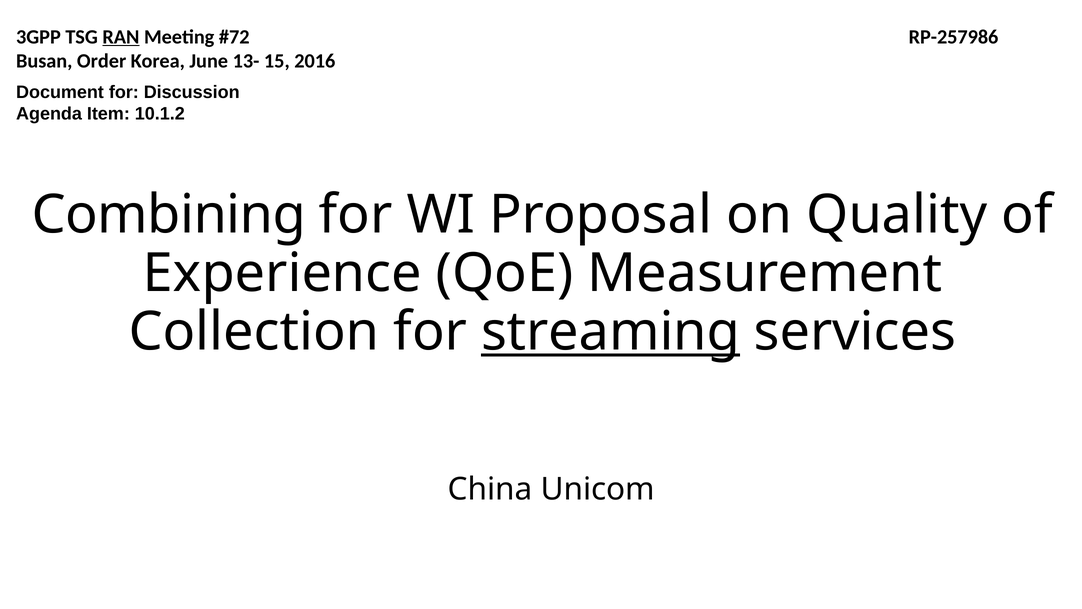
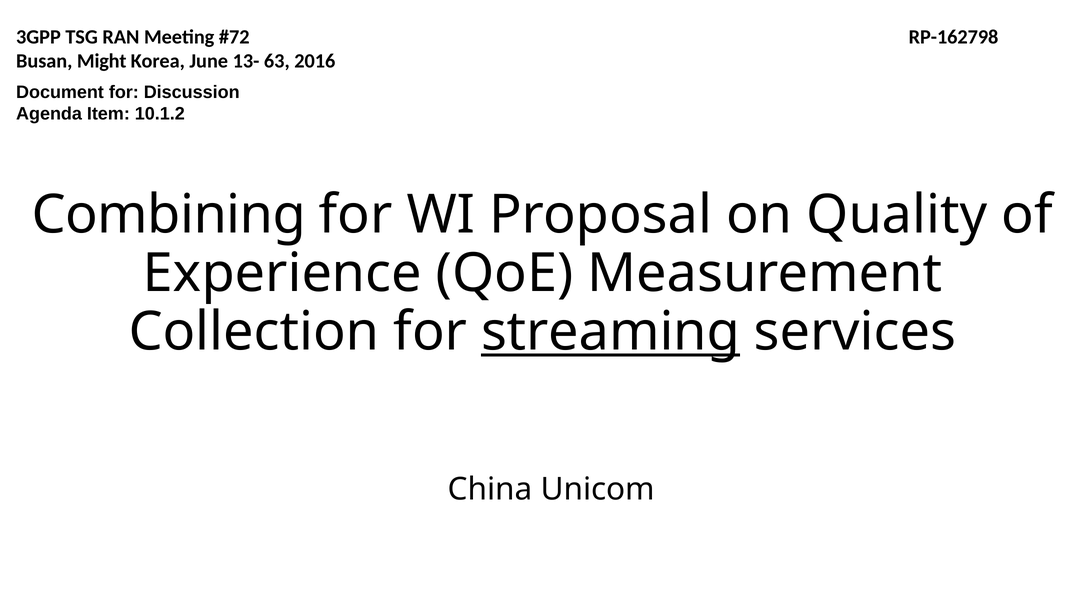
RAN underline: present -> none
RP-257986: RP-257986 -> RP-162798
Order: Order -> Might
15: 15 -> 63
